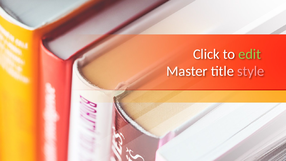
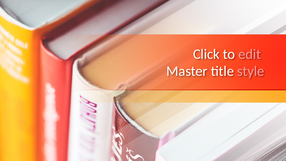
edit colour: light green -> pink
